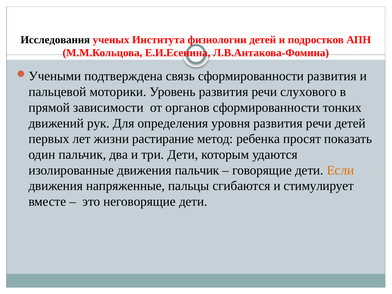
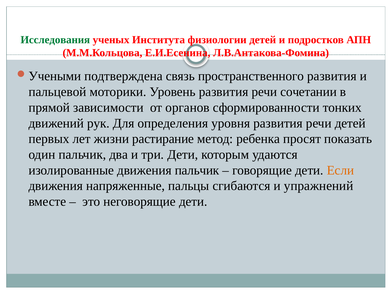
Исследования colour: black -> green
связь сформированности: сформированности -> пространственного
слухового: слухового -> сочетании
стимулирует: стимулирует -> упражнений
